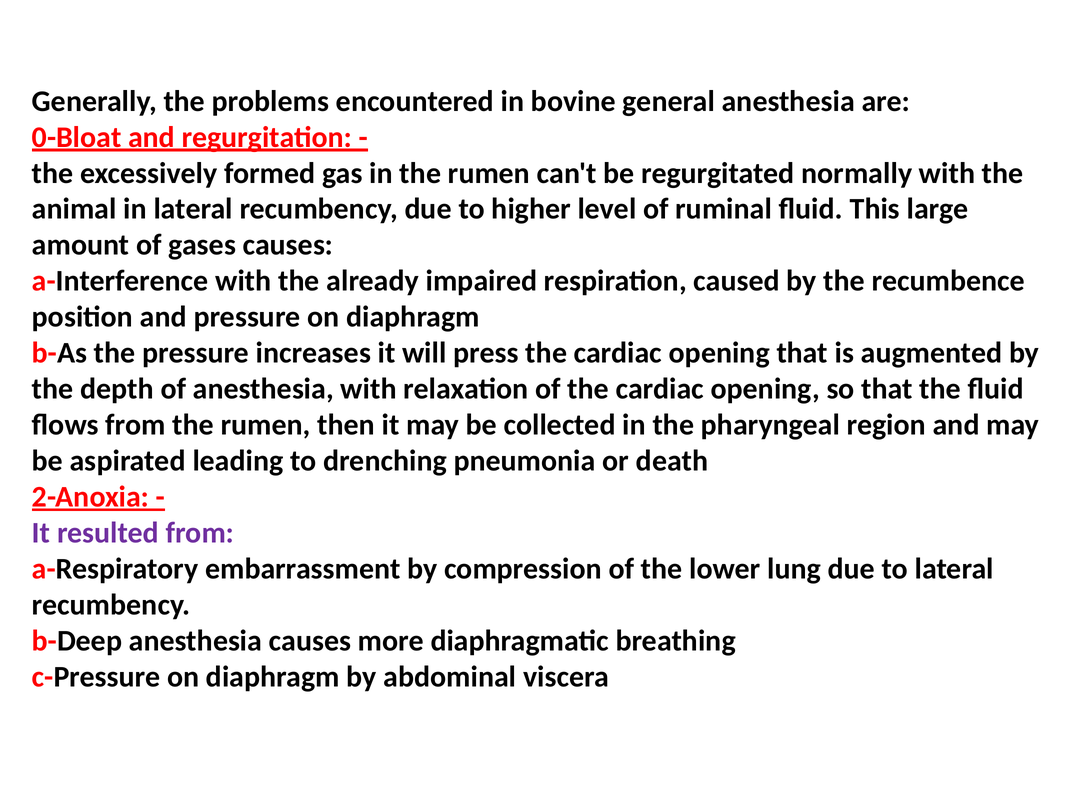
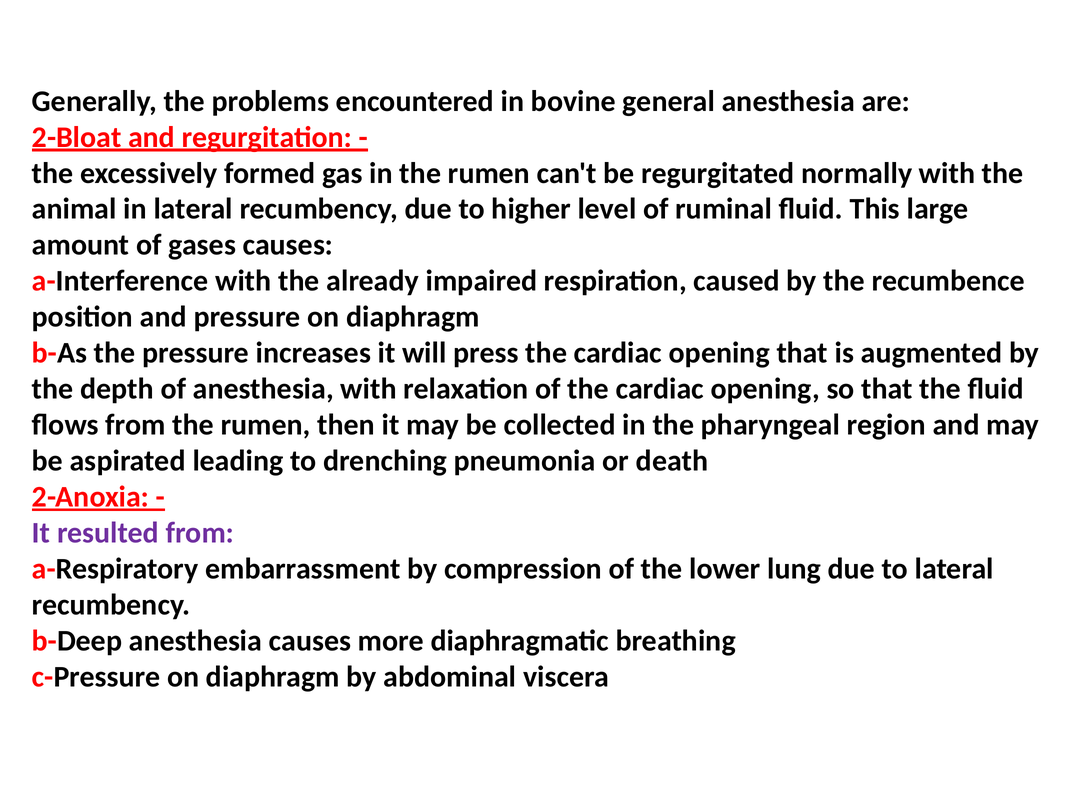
0-Bloat: 0-Bloat -> 2-Bloat
